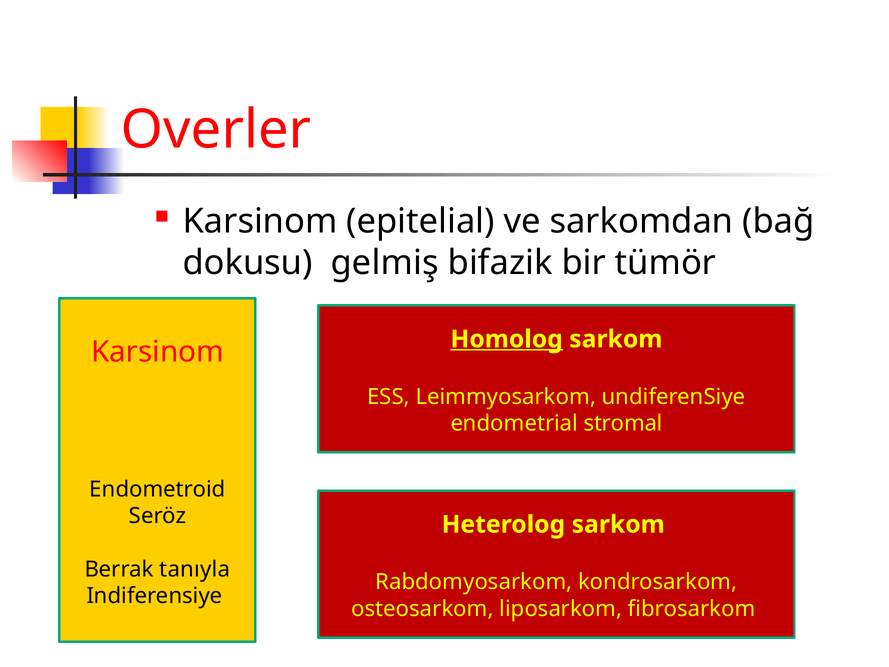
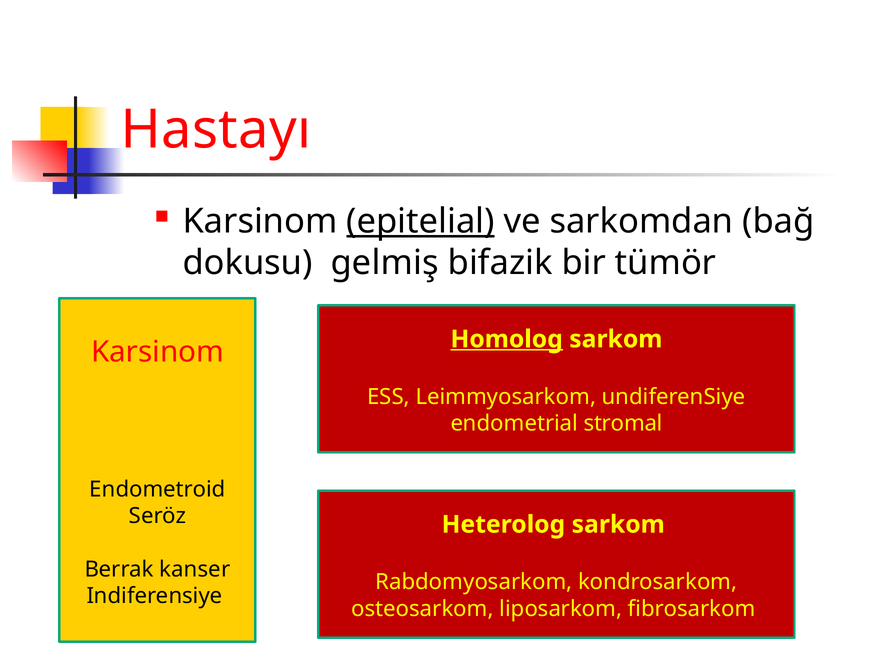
Overler: Overler -> Hastayı
epitelial underline: none -> present
tanıyla: tanıyla -> kanser
